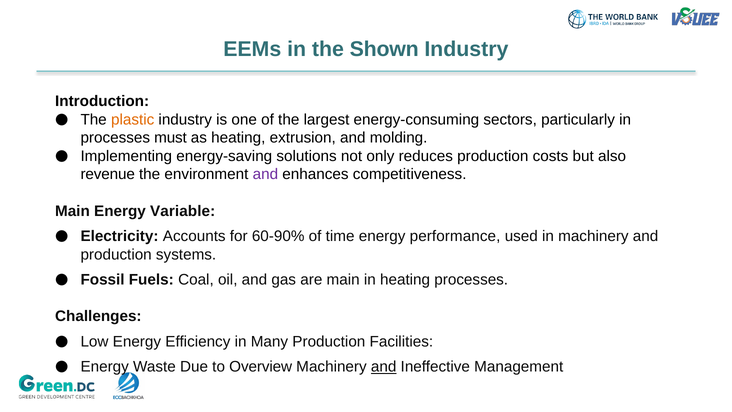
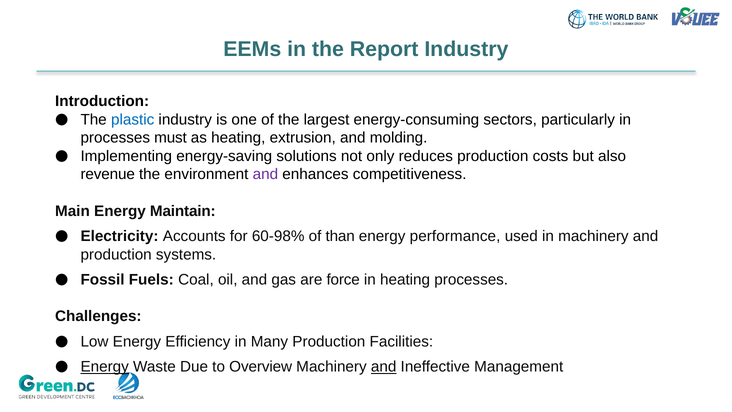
Shown: Shown -> Report
plastic colour: orange -> blue
Variable: Variable -> Maintain
60-90%: 60-90% -> 60-98%
time: time -> than
are main: main -> force
Energy at (105, 367) underline: none -> present
